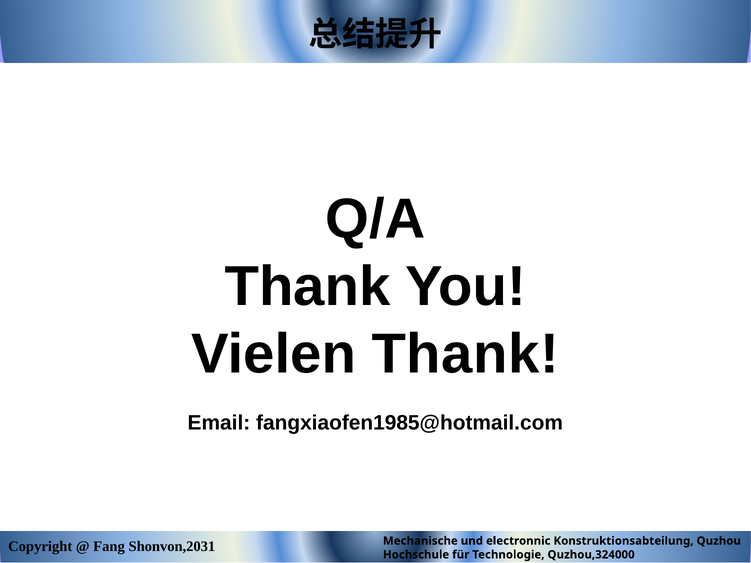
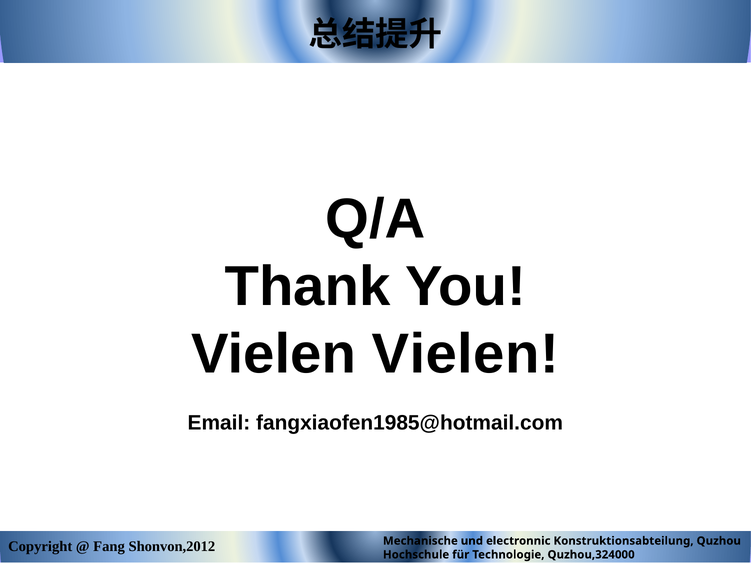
Vielen Thank: Thank -> Vielen
Shonvon,2031: Shonvon,2031 -> Shonvon,2012
